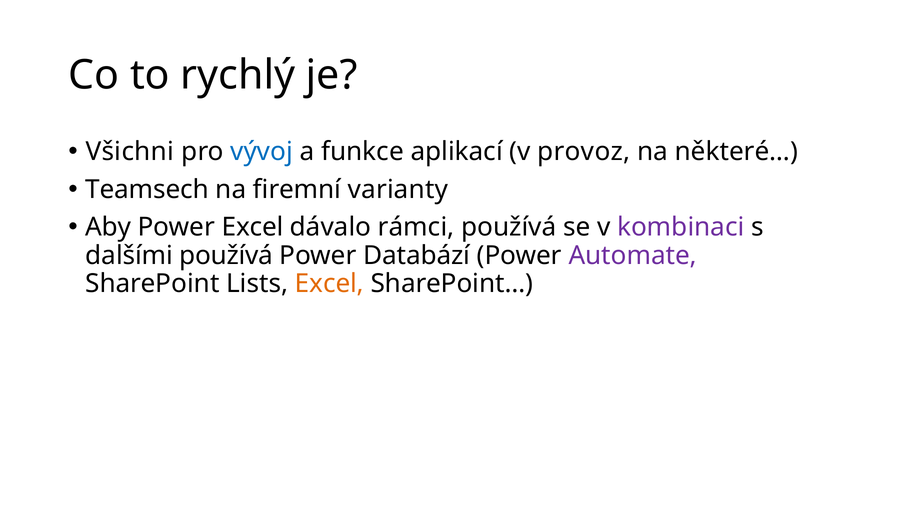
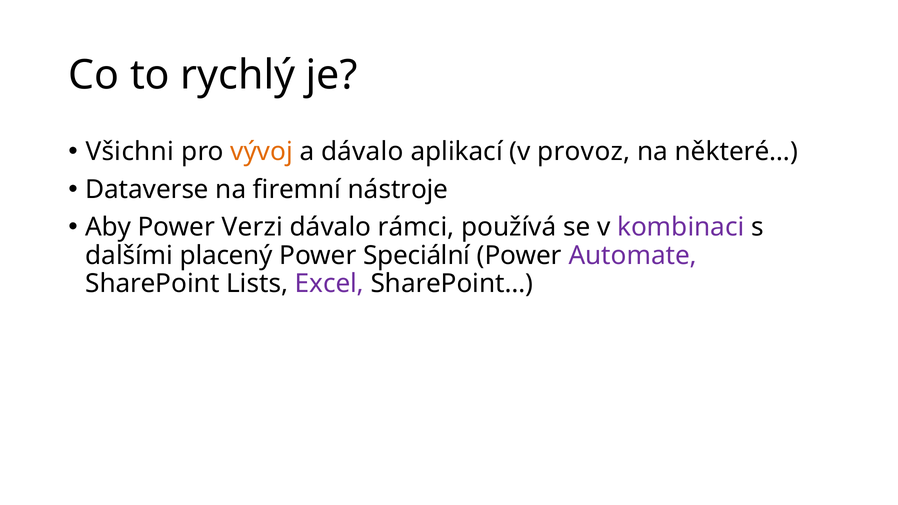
vývoj colour: blue -> orange
a funkce: funkce -> dávalo
Teamsech: Teamsech -> Dataverse
varianty: varianty -> nástroje
Power Excel: Excel -> Verzi
dalšími používá: používá -> placený
Databází: Databází -> Speciální
Excel at (329, 284) colour: orange -> purple
